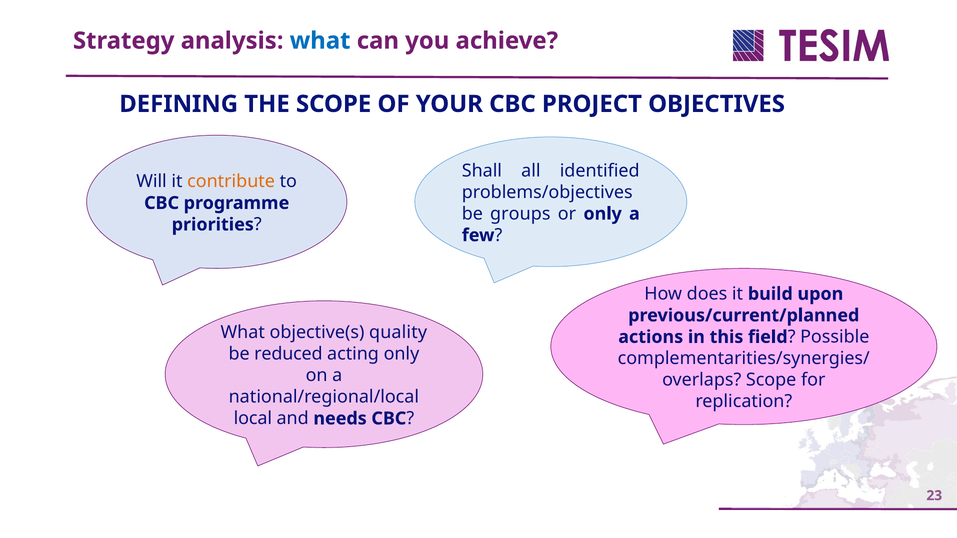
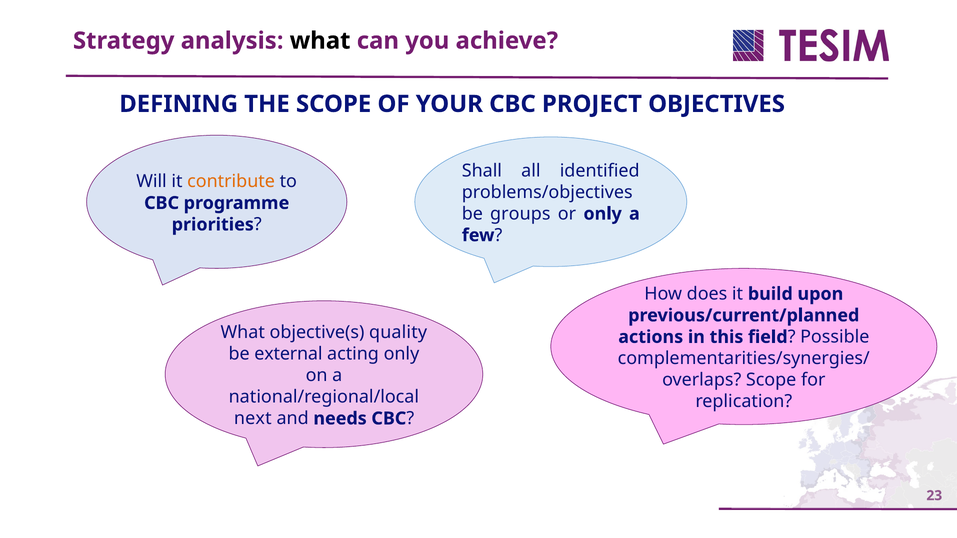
what at (320, 41) colour: blue -> black
reduced: reduced -> external
local: local -> next
